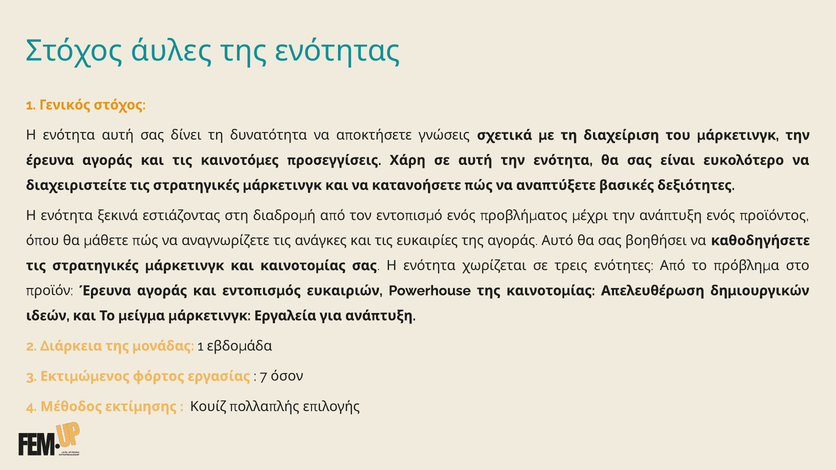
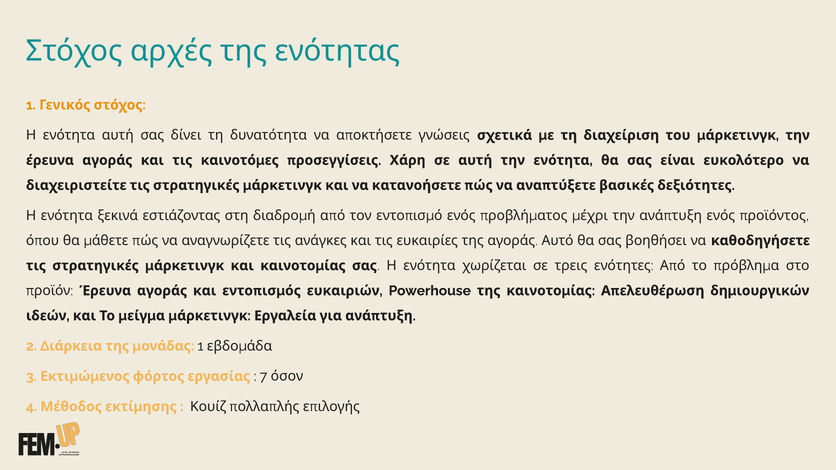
άυλες: άυλες -> αρχές
